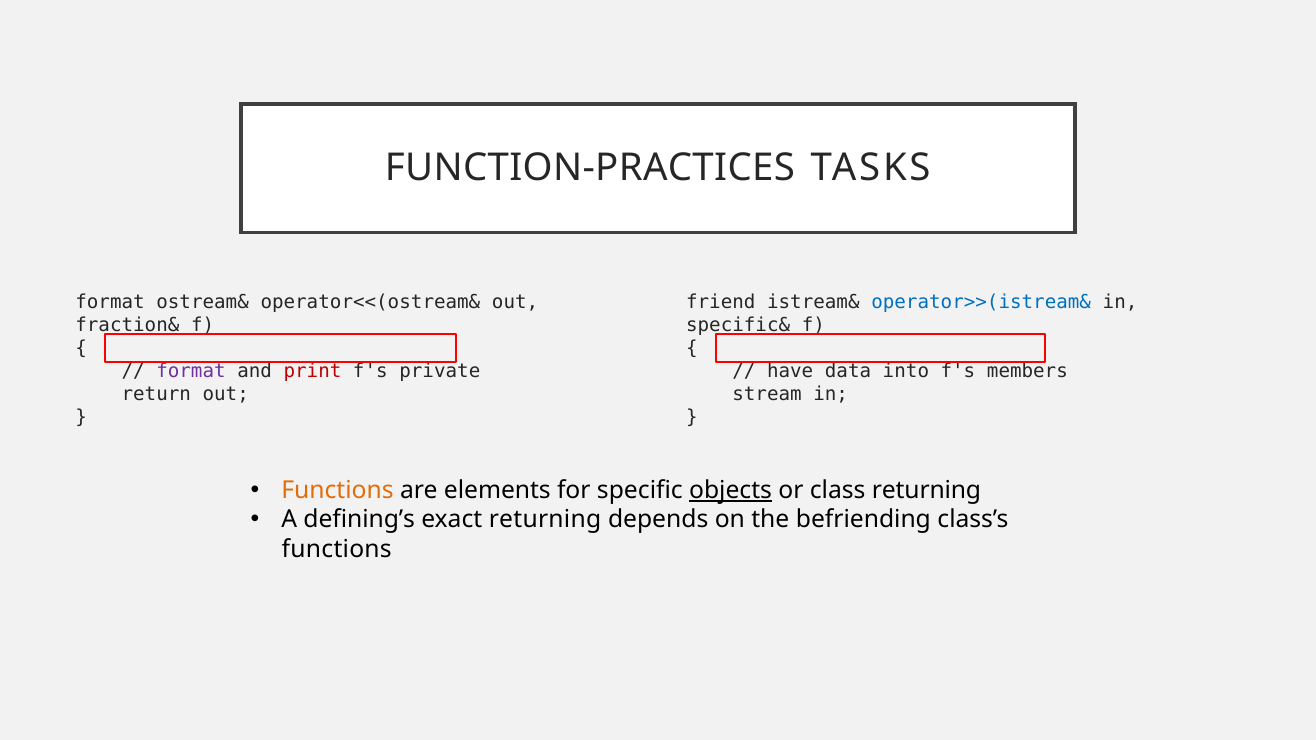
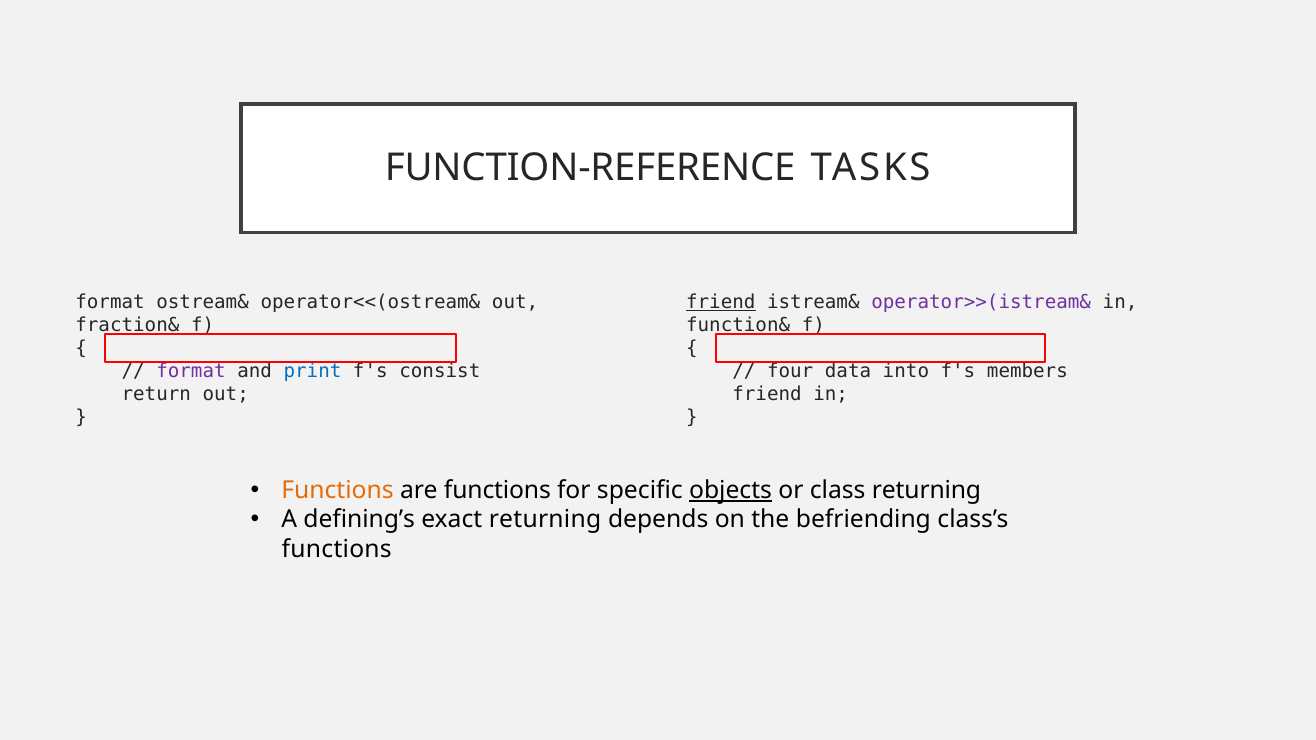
FUNCTION-PRACTICES: FUNCTION-PRACTICES -> FUNCTION-REFERENCE
friend at (721, 303) underline: none -> present
operator>>(istream& colour: blue -> purple
specific&: specific& -> function&
print colour: red -> blue
private: private -> consist
have: have -> four
stream at (767, 395): stream -> friend
are elements: elements -> functions
